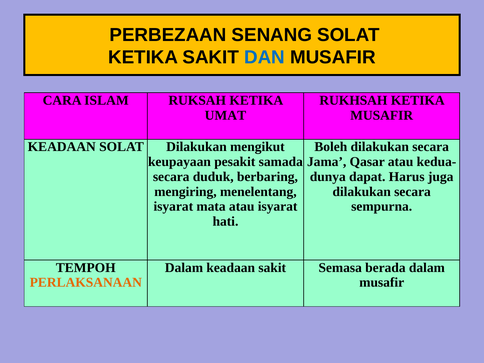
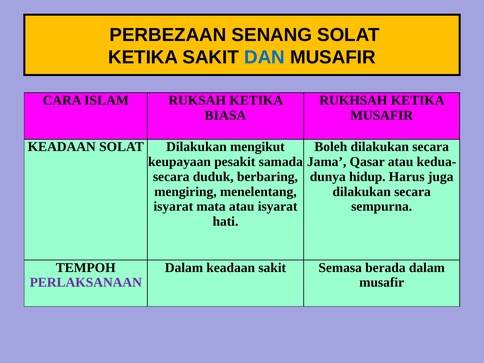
UMAT: UMAT -> BIASA
dapat: dapat -> hidup
PERLAKSANAAN colour: orange -> purple
